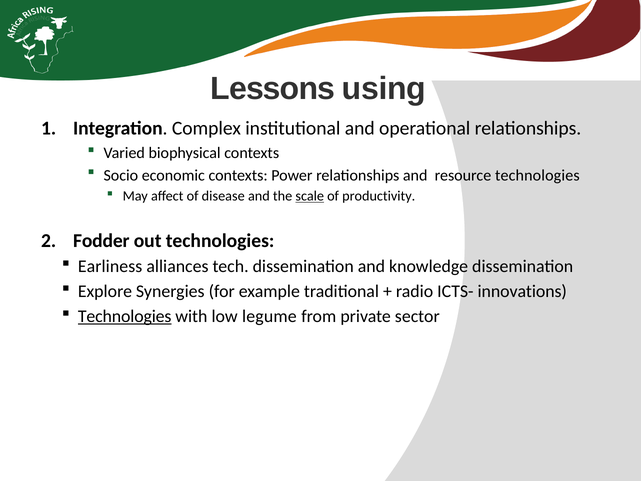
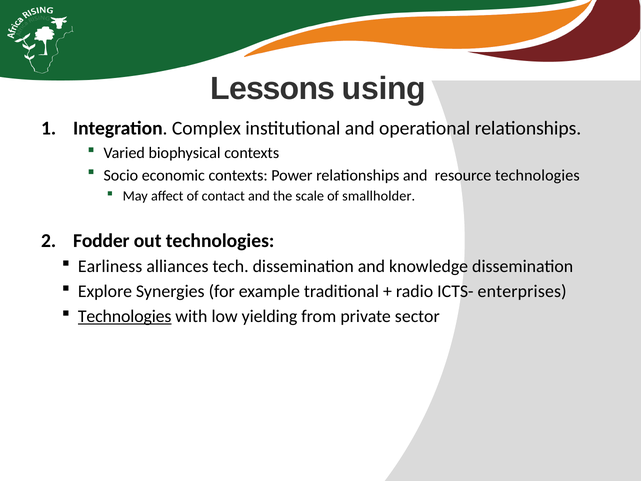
disease: disease -> contact
scale underline: present -> none
productivity: productivity -> smallholder
innovations: innovations -> enterprises
legume: legume -> yielding
